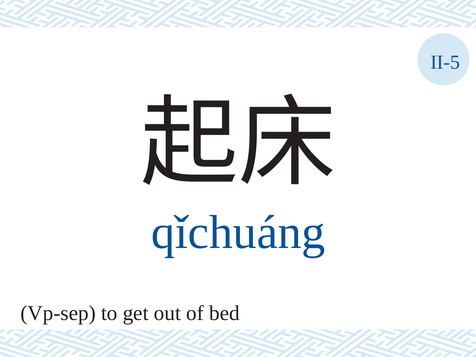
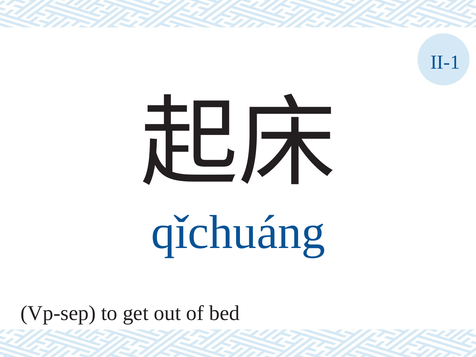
II-5: II-5 -> II-1
